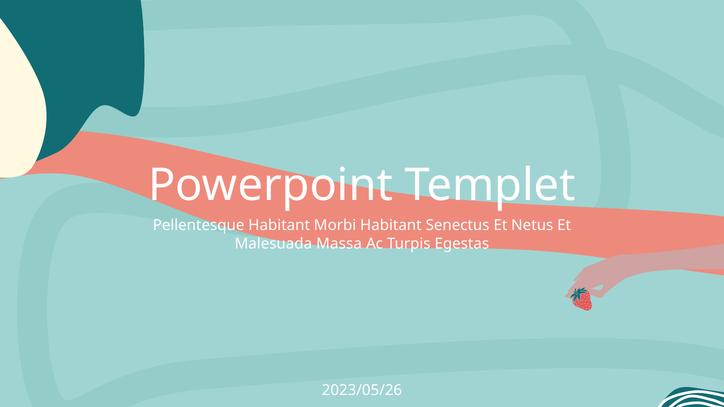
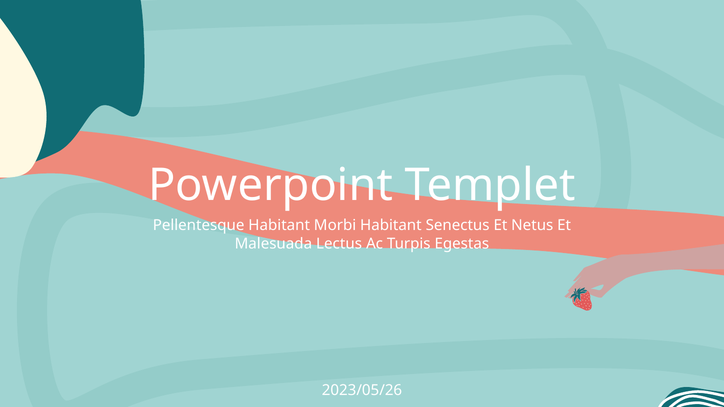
Massa: Massa -> Lectus
